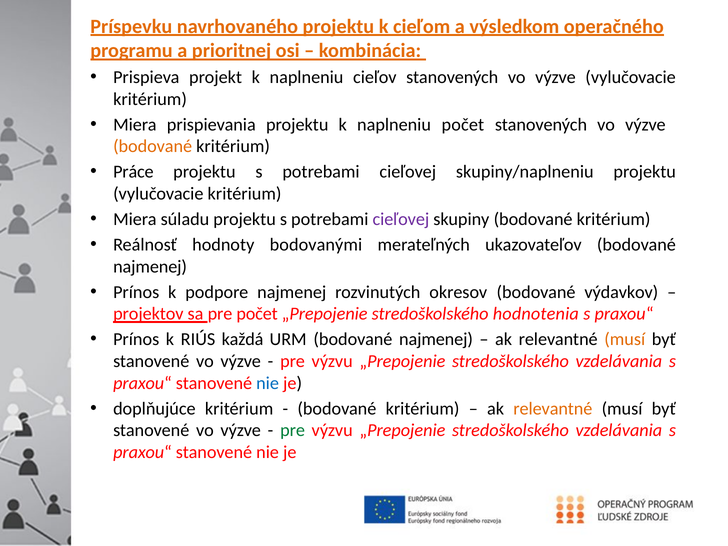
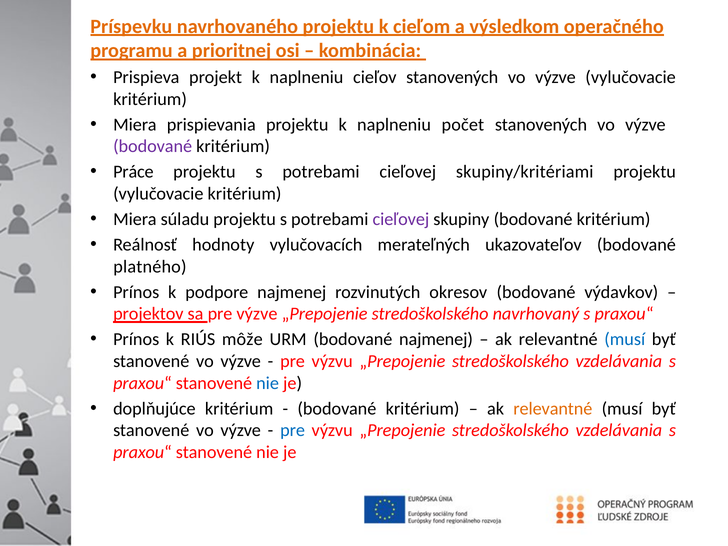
bodované at (153, 146) colour: orange -> purple
skupiny/naplneniu: skupiny/naplneniu -> skupiny/kritériami
bodovanými: bodovanými -> vylučovacích
najmenej at (150, 267): najmenej -> platného
pre počet: počet -> výzve
hodnotenia: hodnotenia -> navrhovaný
každá: každá -> môže
musí at (625, 339) colour: orange -> blue
pre at (293, 430) colour: green -> blue
